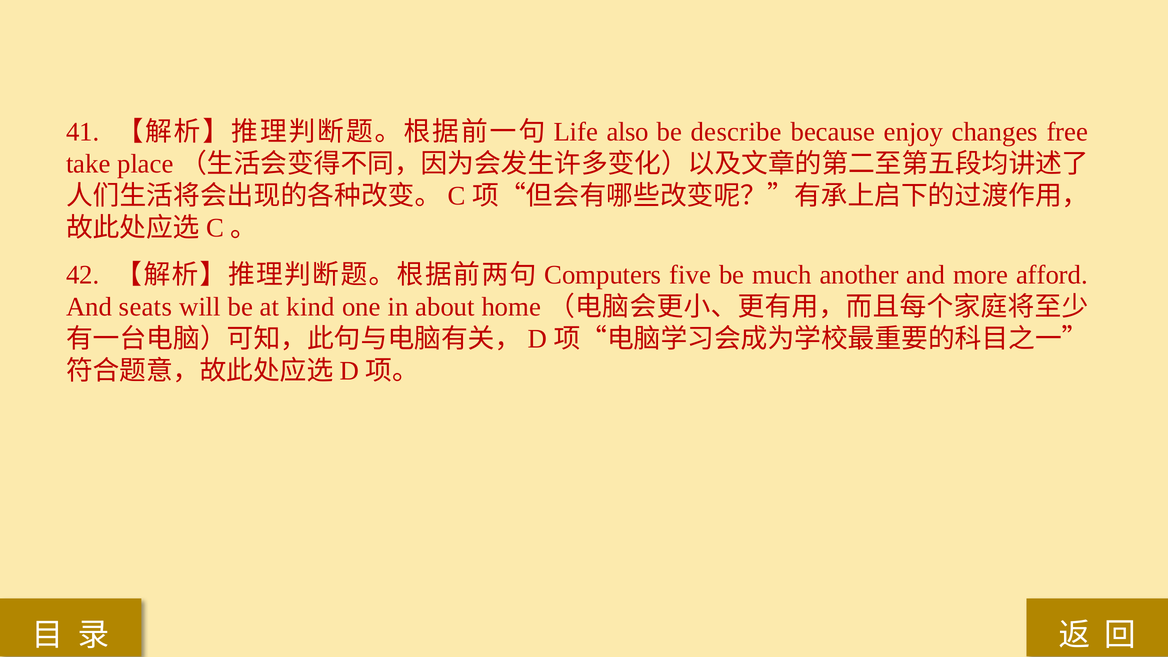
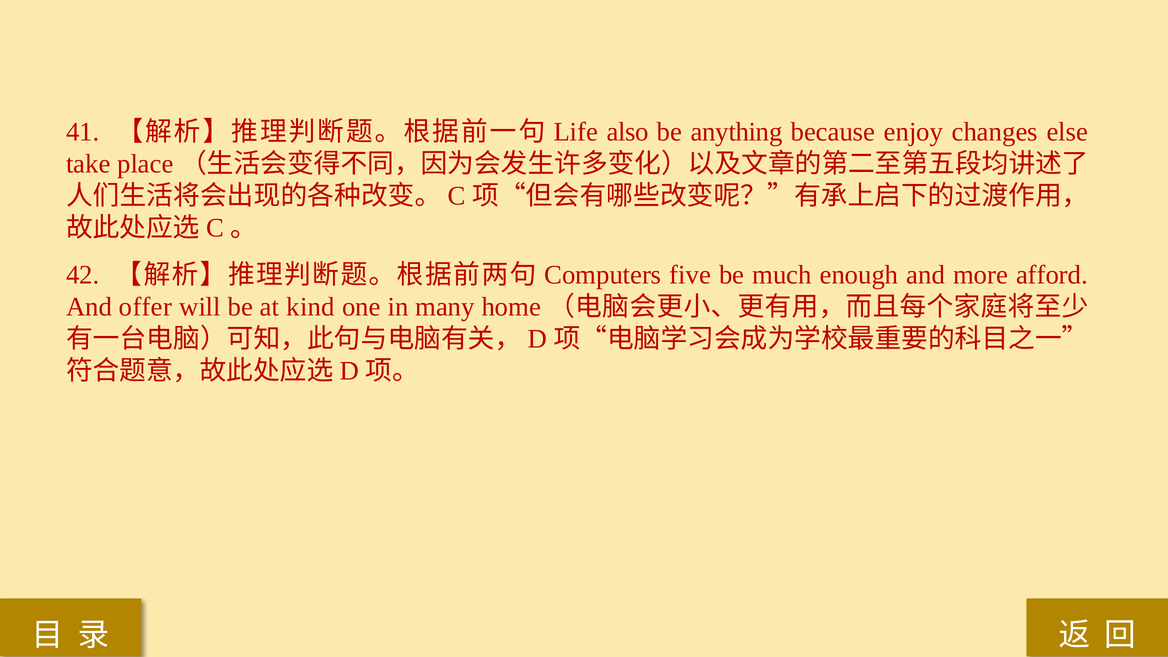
describe: describe -> anything
free: free -> else
another: another -> enough
seats: seats -> offer
about: about -> many
